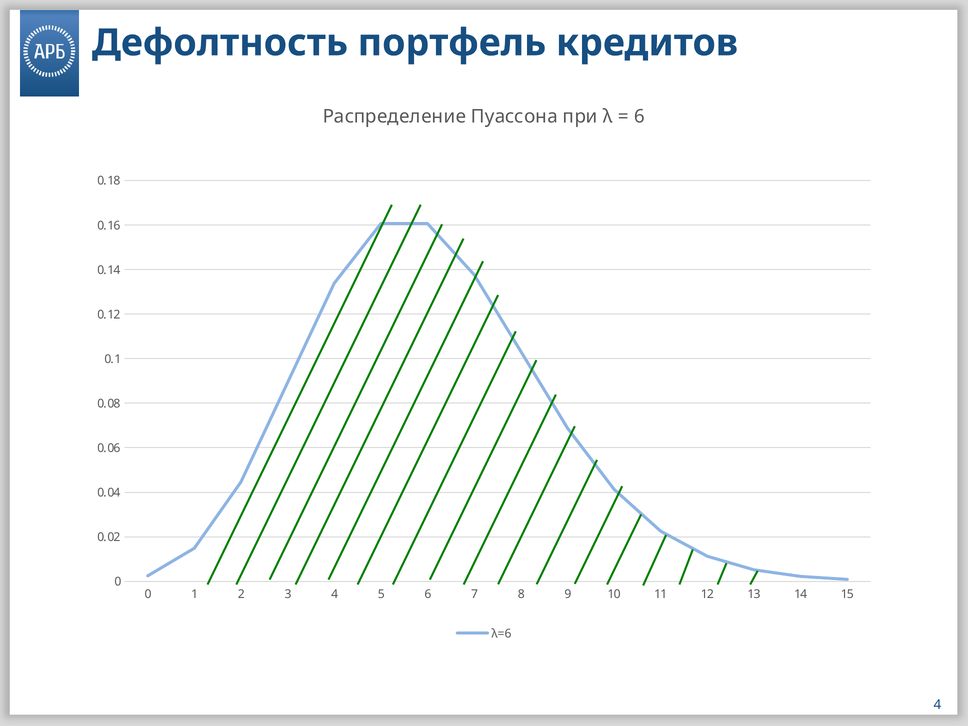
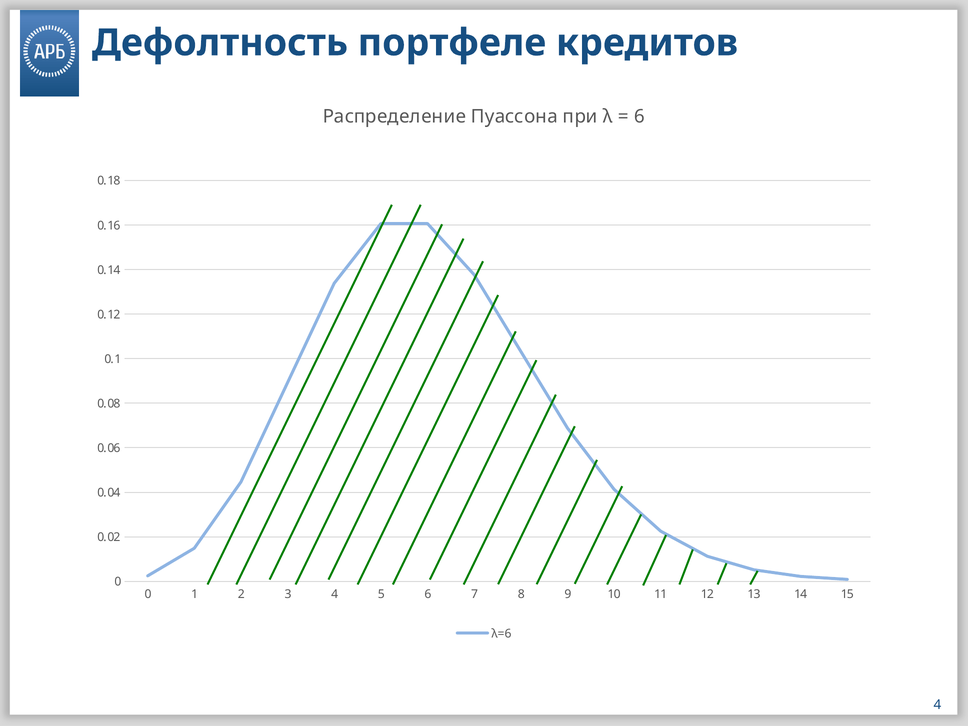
портфель: портфель -> портфеле
